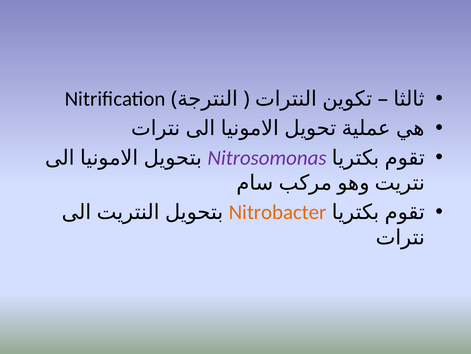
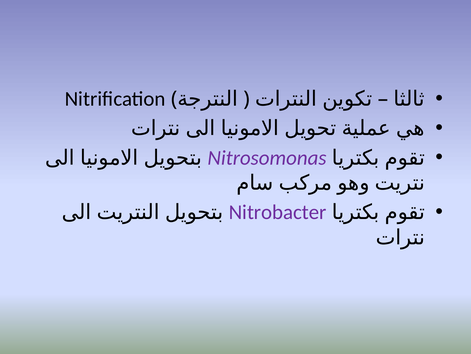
Nitrobacter colour: orange -> purple
